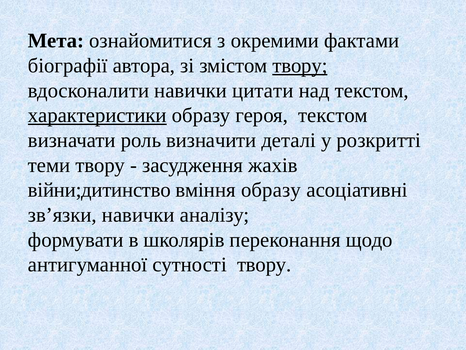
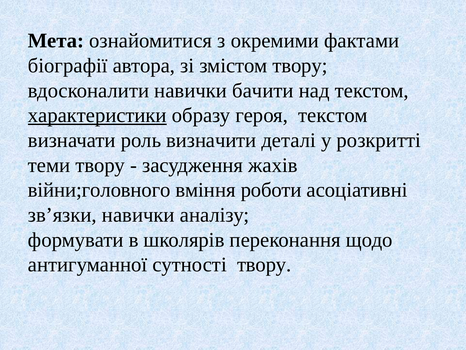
твору at (300, 66) underline: present -> none
цитати: цитати -> бачити
війни;дитинство: війни;дитинство -> війни;головного
вміння образу: образу -> роботи
